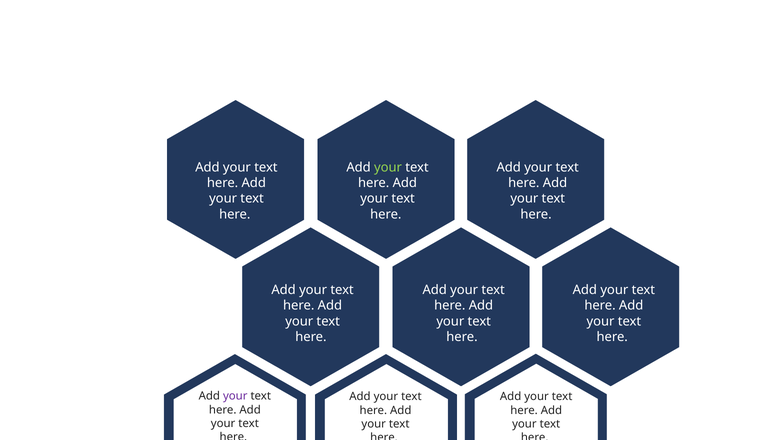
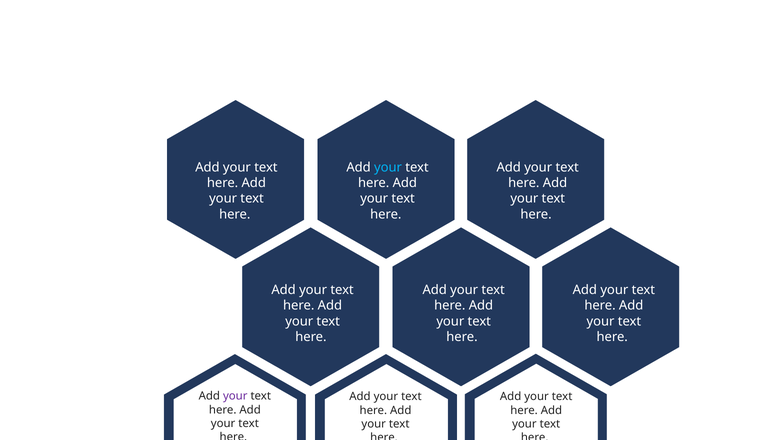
your at (388, 168) colour: light green -> light blue
